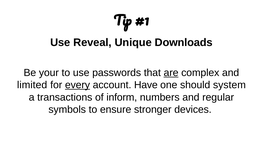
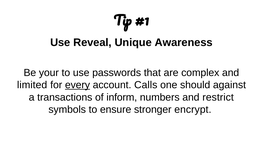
Downloads: Downloads -> Awareness
are underline: present -> none
Have: Have -> Calls
system: system -> against
regular: regular -> restrict
devices: devices -> encrypt
